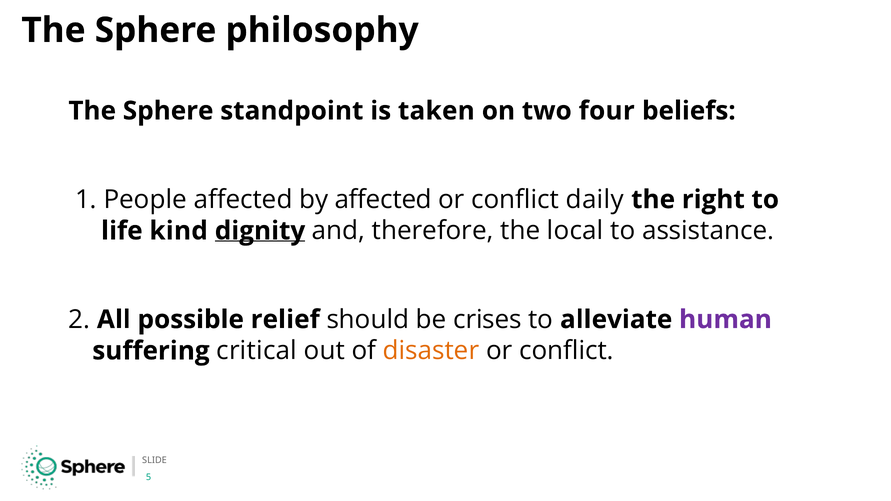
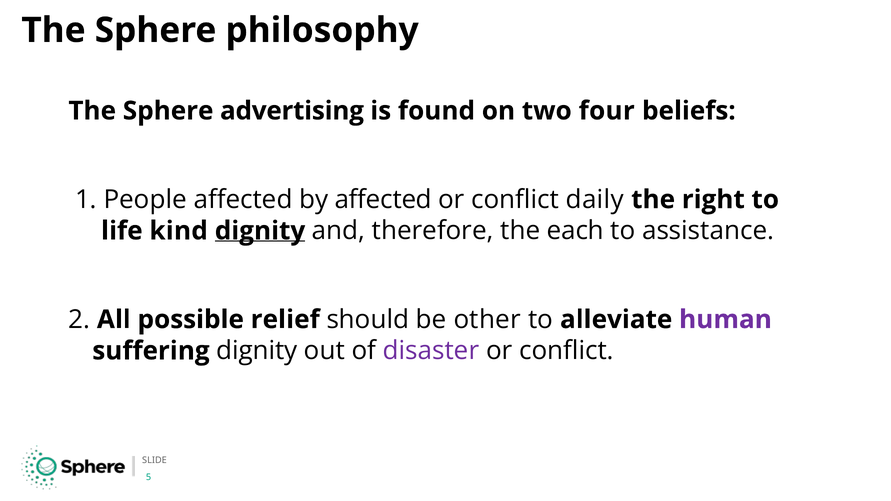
standpoint: standpoint -> advertising
taken: taken -> found
local: local -> each
crises: crises -> other
suffering critical: critical -> dignity
disaster colour: orange -> purple
